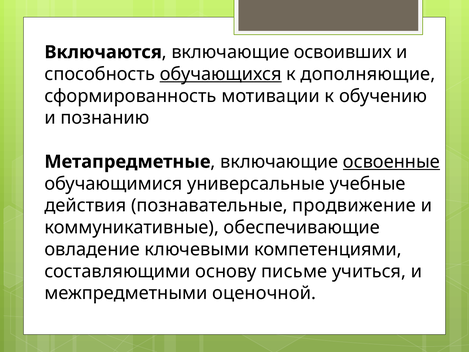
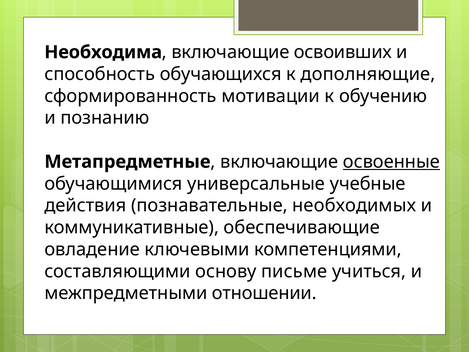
Включаются: Включаются -> Необходима
обучающихся underline: present -> none
продвижение: продвижение -> необходимых
оценочной: оценочной -> отношении
